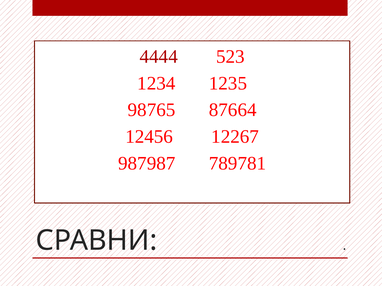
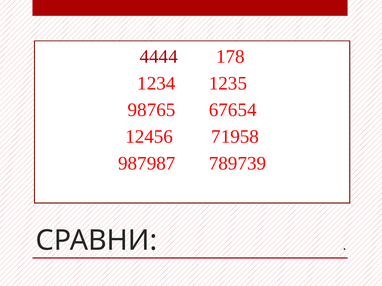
523: 523 -> 178
87664: 87664 -> 67654
12267: 12267 -> 71958
789781: 789781 -> 789739
